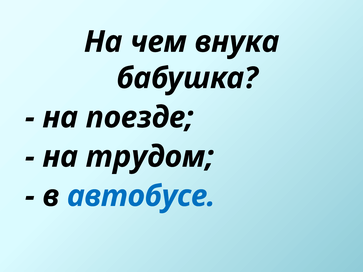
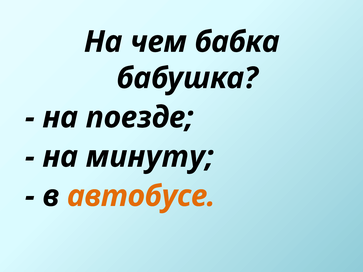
внука: внука -> бабка
трудом: трудом -> минуту
автобусе colour: blue -> orange
